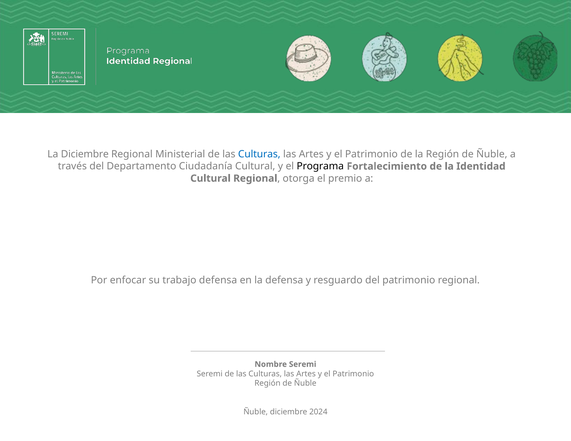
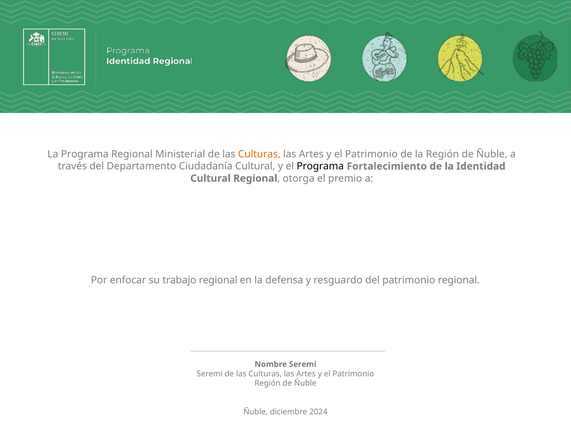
La Diciembre: Diciembre -> Programa
Culturas at (259, 154) colour: blue -> orange
trabajo defensa: defensa -> regional
